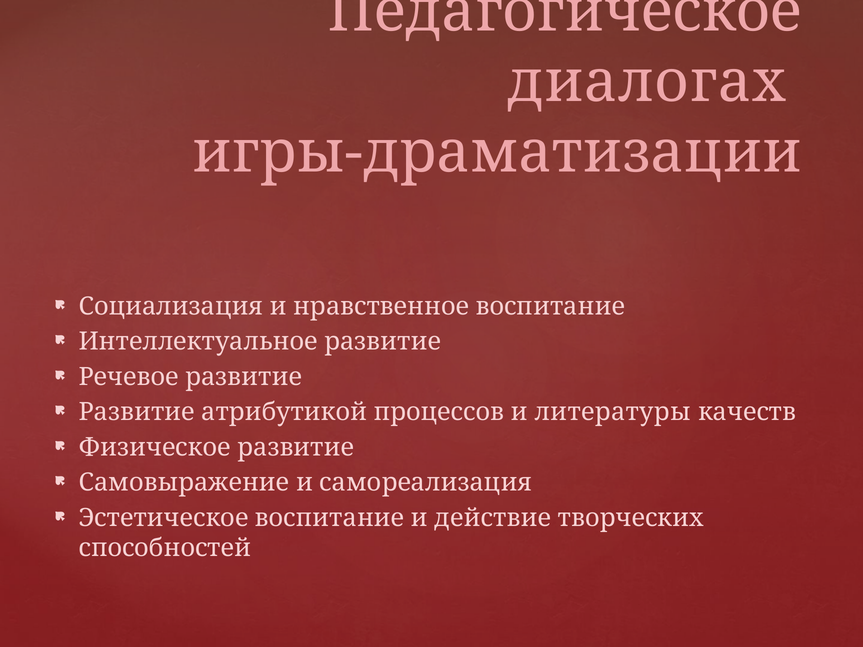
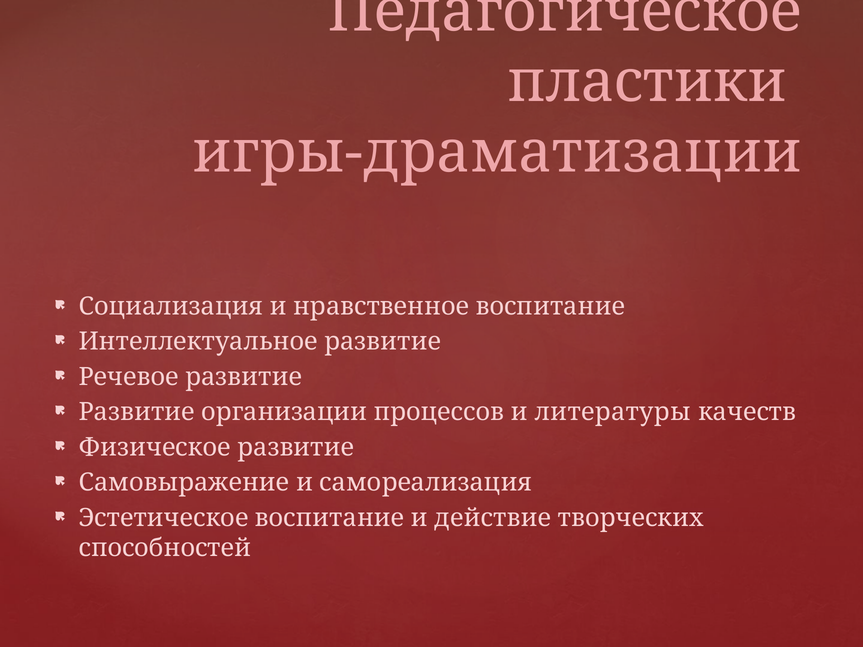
диалогах: диалогах -> пластики
атрибутикой: атрибутикой -> организации
